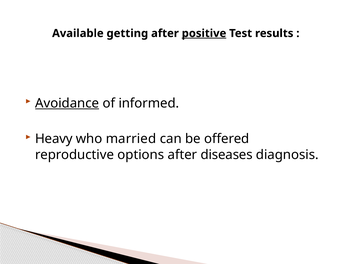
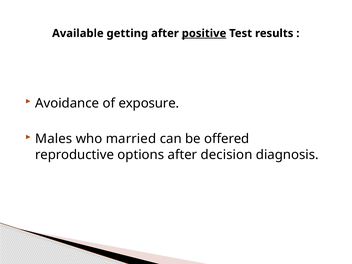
Avoidance underline: present -> none
informed: informed -> exposure
Heavy: Heavy -> Males
diseases: diseases -> decision
